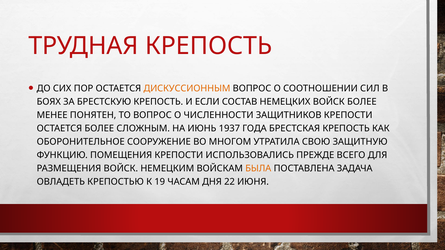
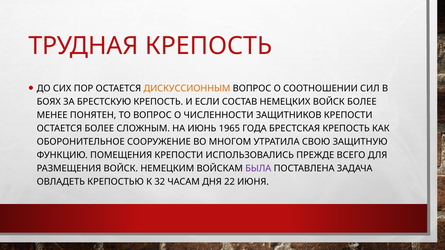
1937: 1937 -> 1965
БЫЛА colour: orange -> purple
19: 19 -> 32
